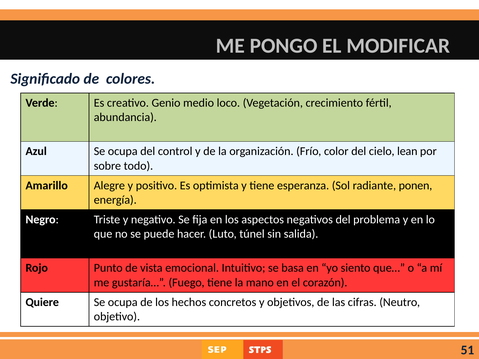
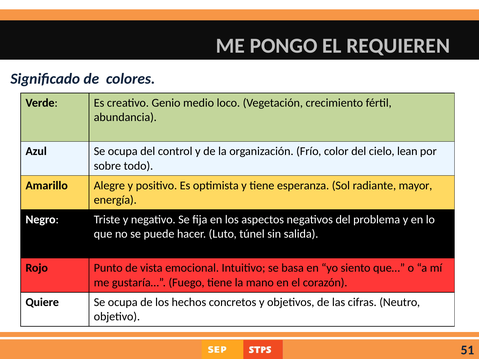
MODIFICAR: MODIFICAR -> REQUIEREN
ponen: ponen -> mayor
